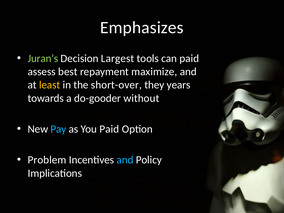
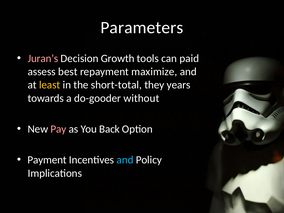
Emphasizes: Emphasizes -> Parameters
Juran’s colour: light green -> pink
Largest: Largest -> Growth
short-over: short-over -> short-total
Pay colour: light blue -> pink
You Paid: Paid -> Back
Problem: Problem -> Payment
